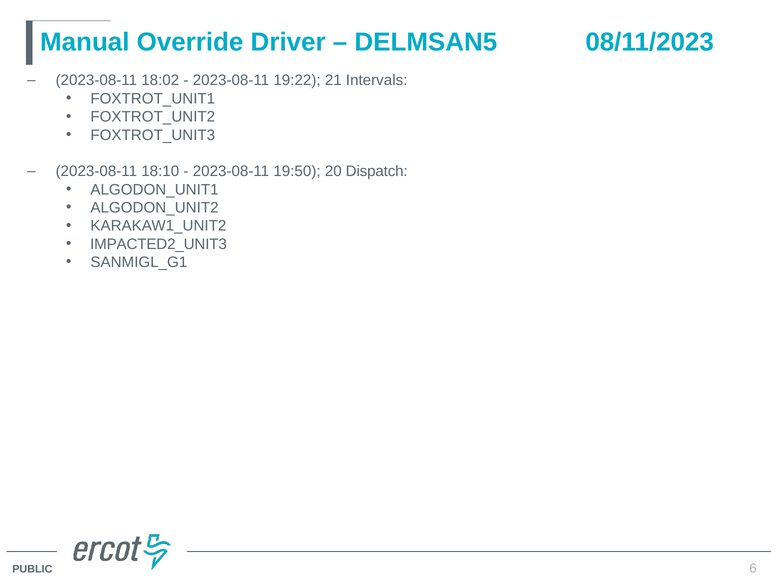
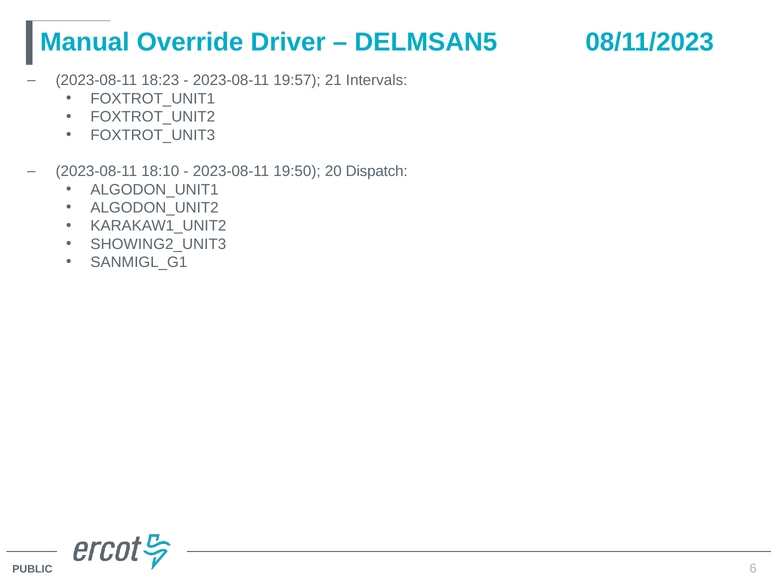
18:02: 18:02 -> 18:23
19:22: 19:22 -> 19:57
IMPACTED2_UNIT3: IMPACTED2_UNIT3 -> SHOWING2_UNIT3
